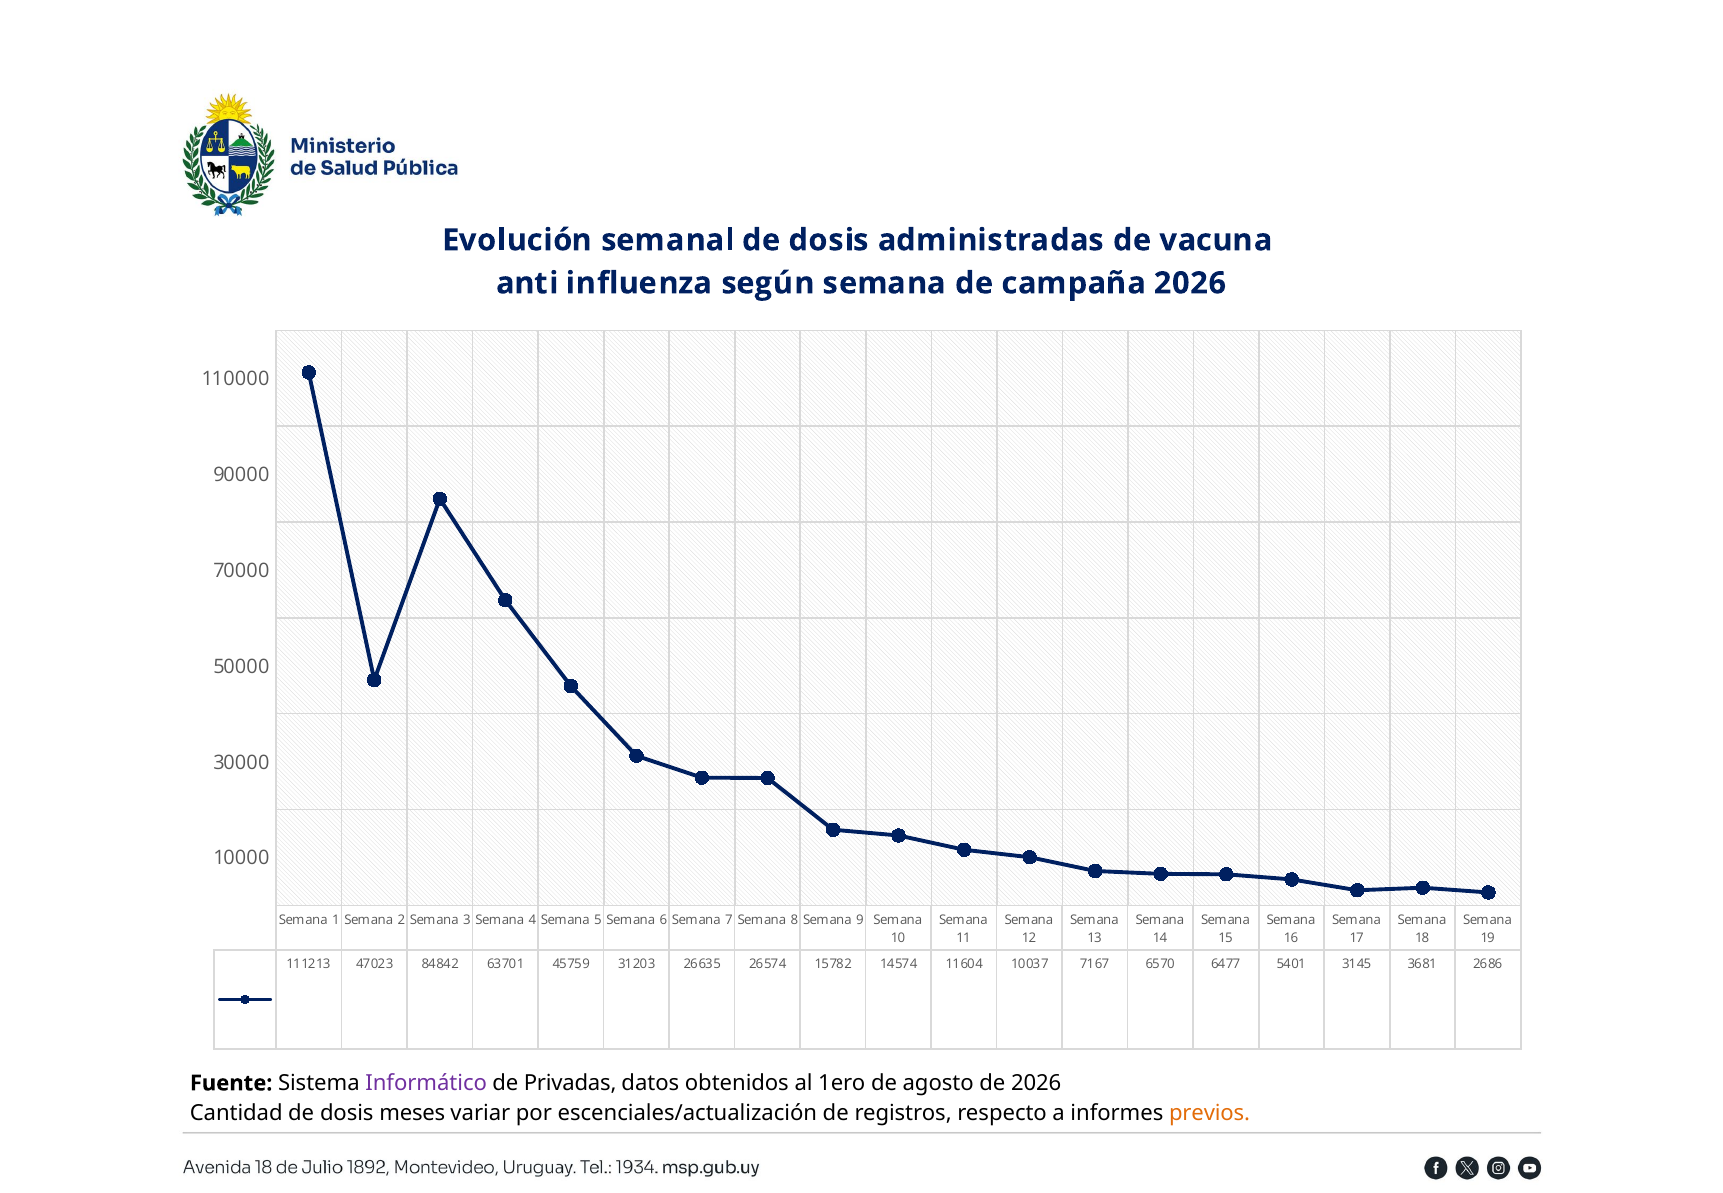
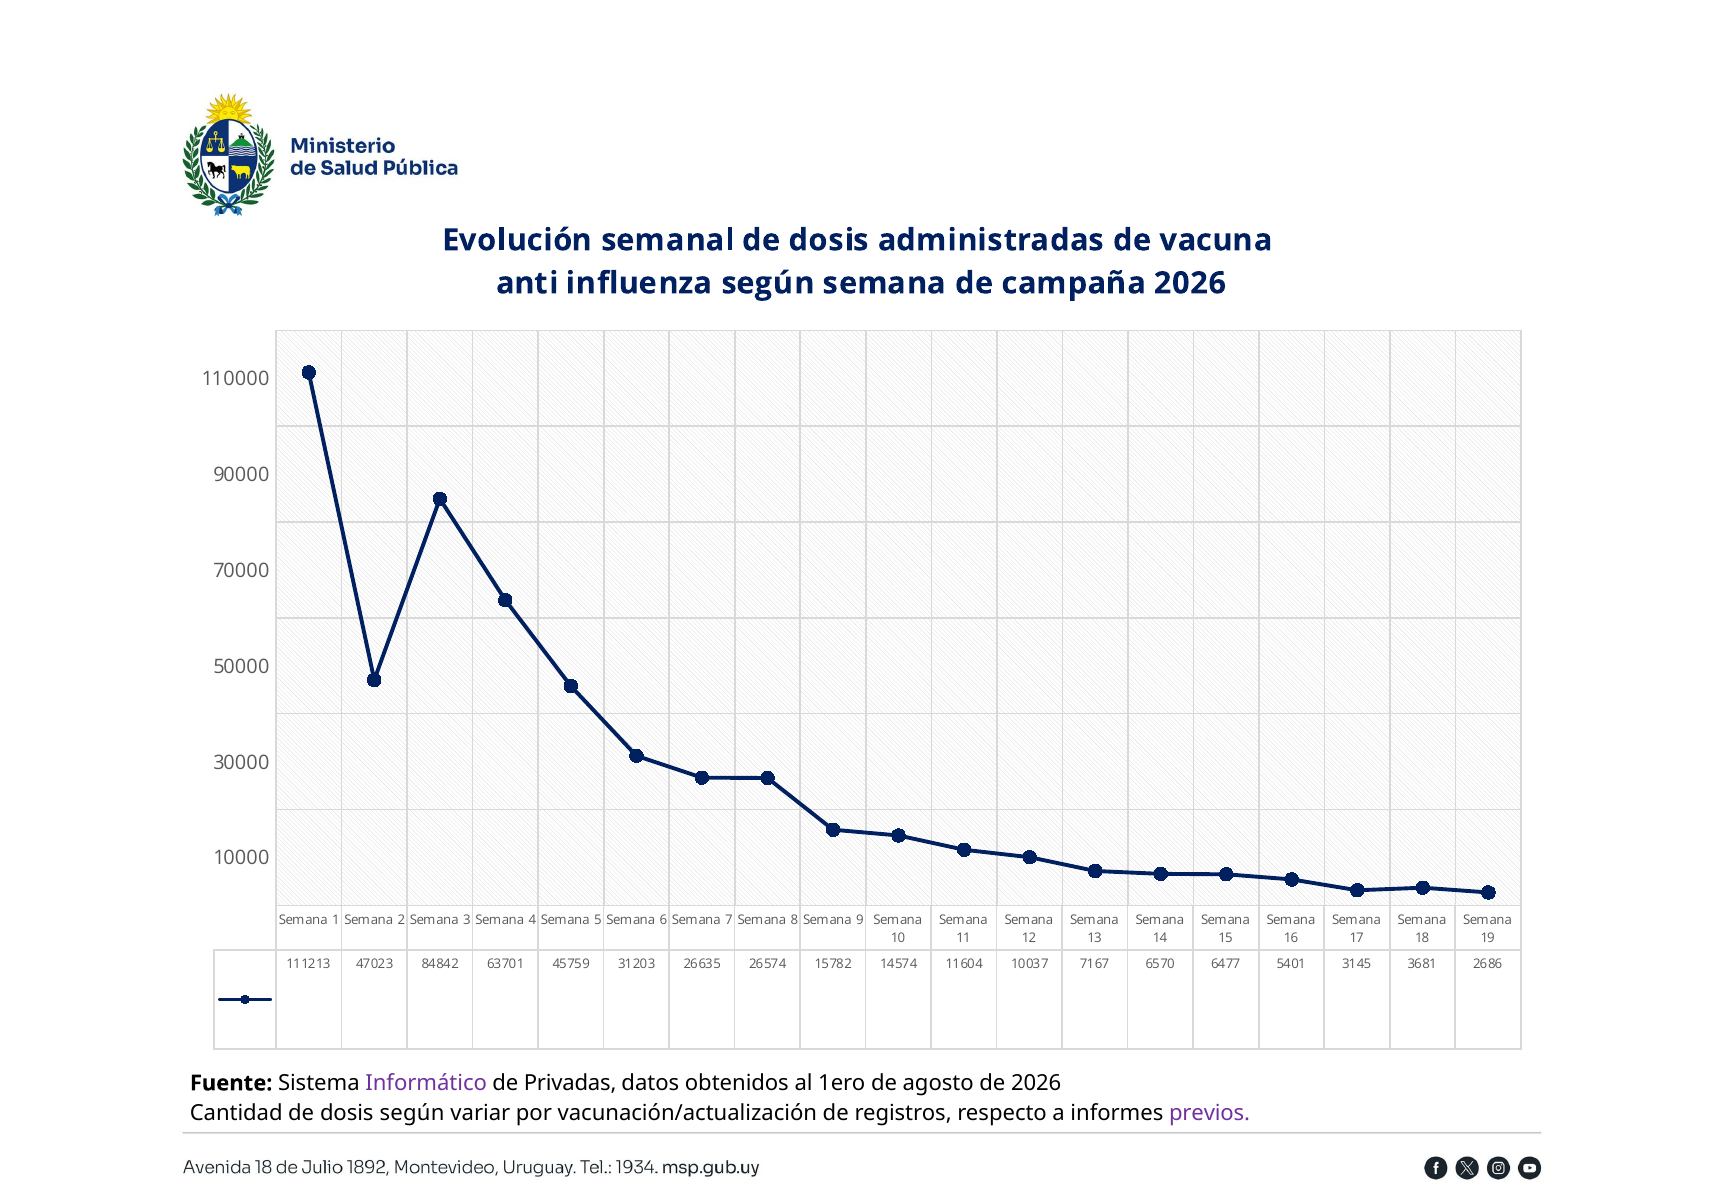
dosis meses: meses -> según
escenciales/actualización: escenciales/actualización -> vacunación/actualización
previos colour: orange -> purple
